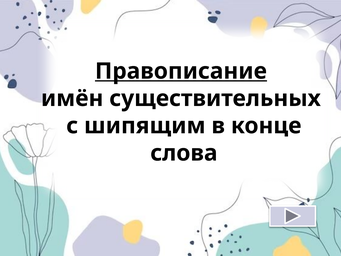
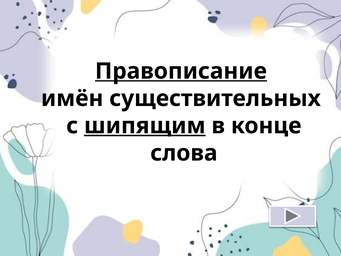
шипящим underline: none -> present
